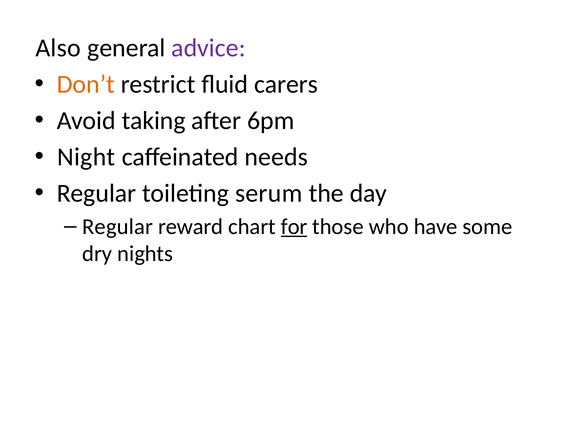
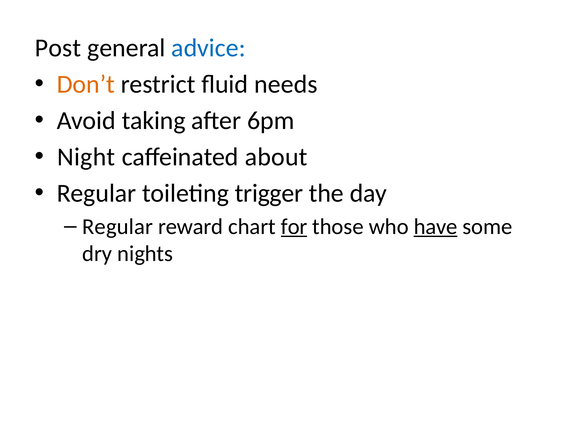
Also: Also -> Post
advice colour: purple -> blue
carers: carers -> needs
needs: needs -> about
serum: serum -> trigger
have underline: none -> present
